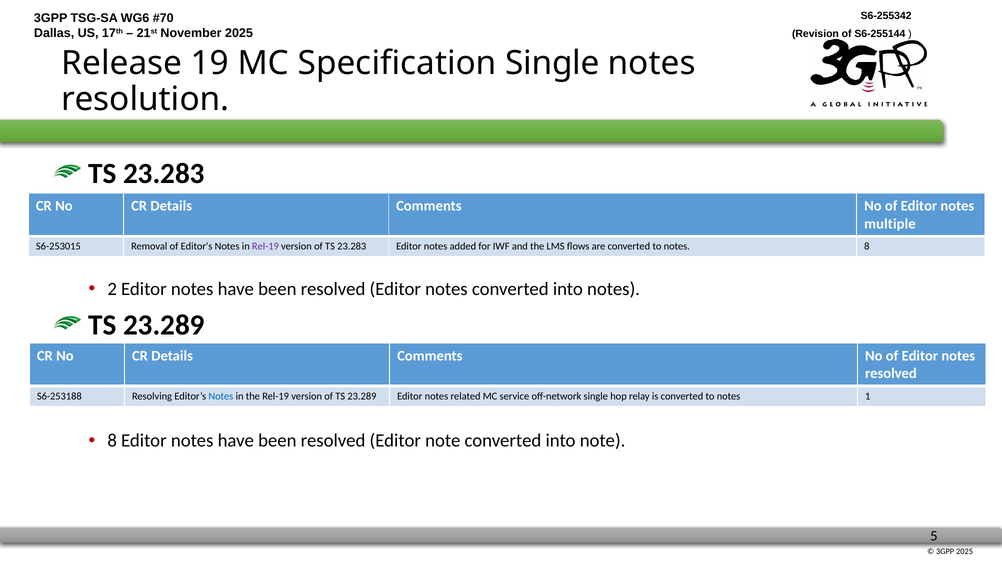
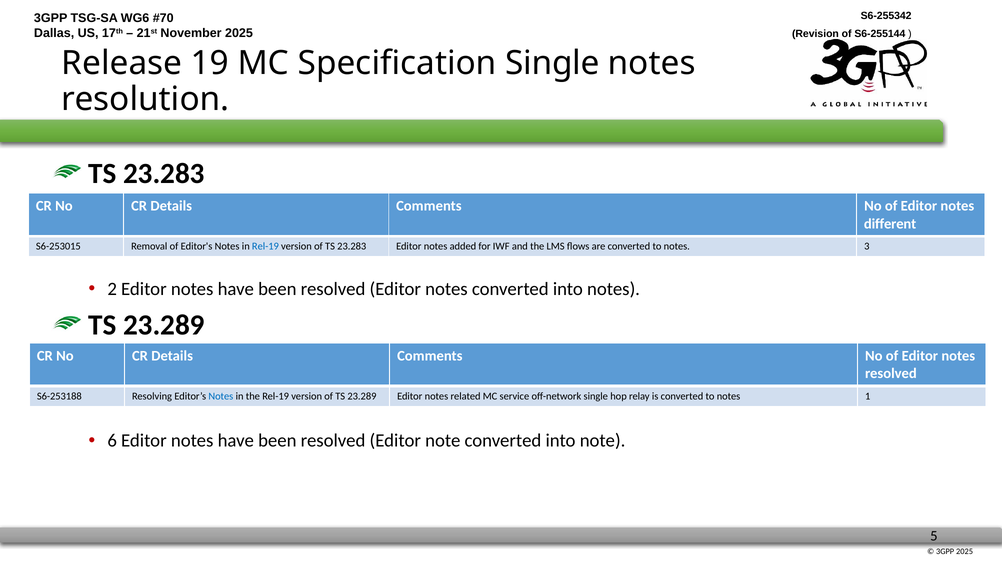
multiple: multiple -> different
Rel-19 at (265, 246) colour: purple -> blue
notes 8: 8 -> 3
8 at (112, 440): 8 -> 6
